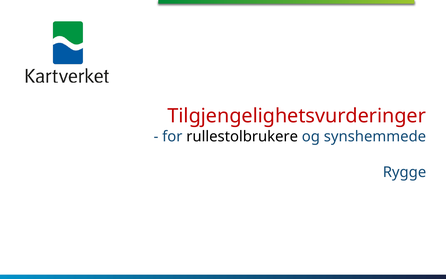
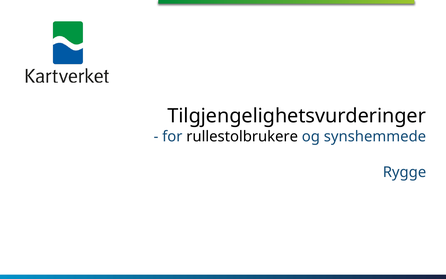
Tilgjengelighetsvurderinger colour: red -> black
